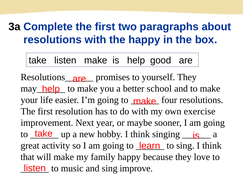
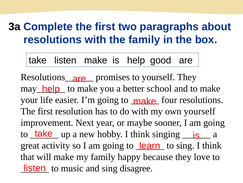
the happy: happy -> family
own exercise: exercise -> yourself
improve: improve -> disagree
